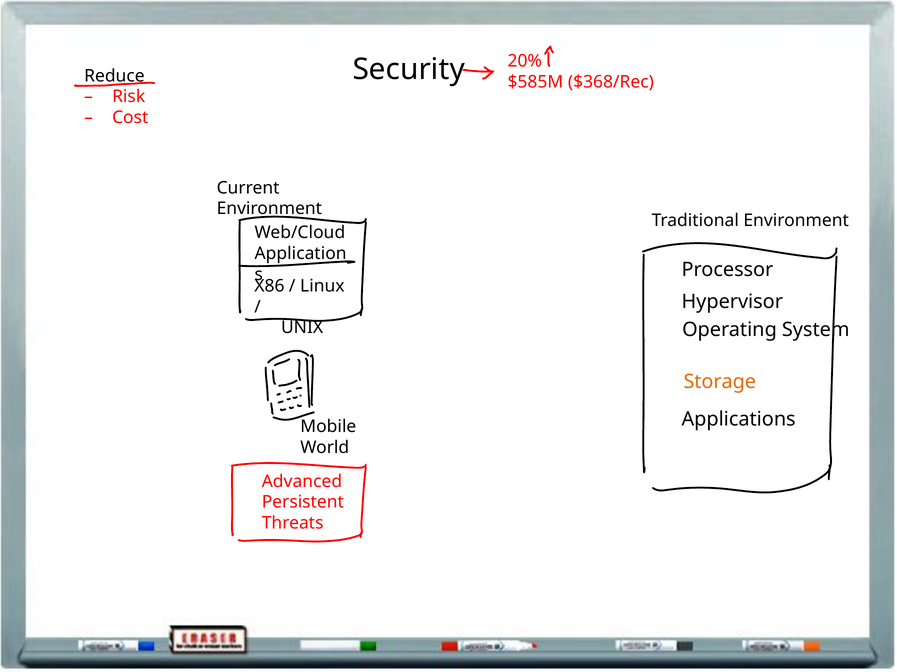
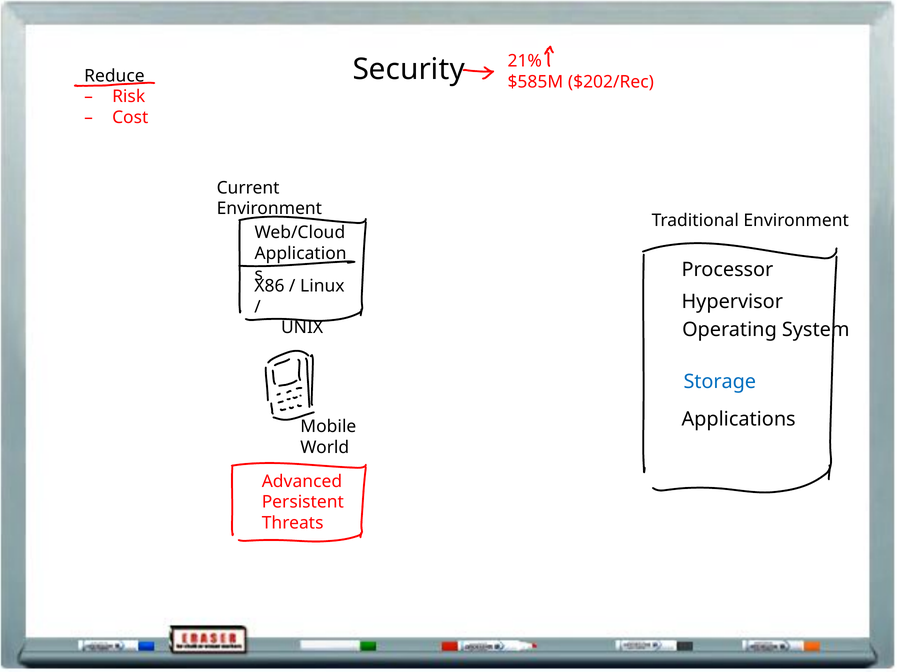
20%: 20% -> 21%
$368/Rec: $368/Rec -> $202/Rec
Storage colour: orange -> blue
